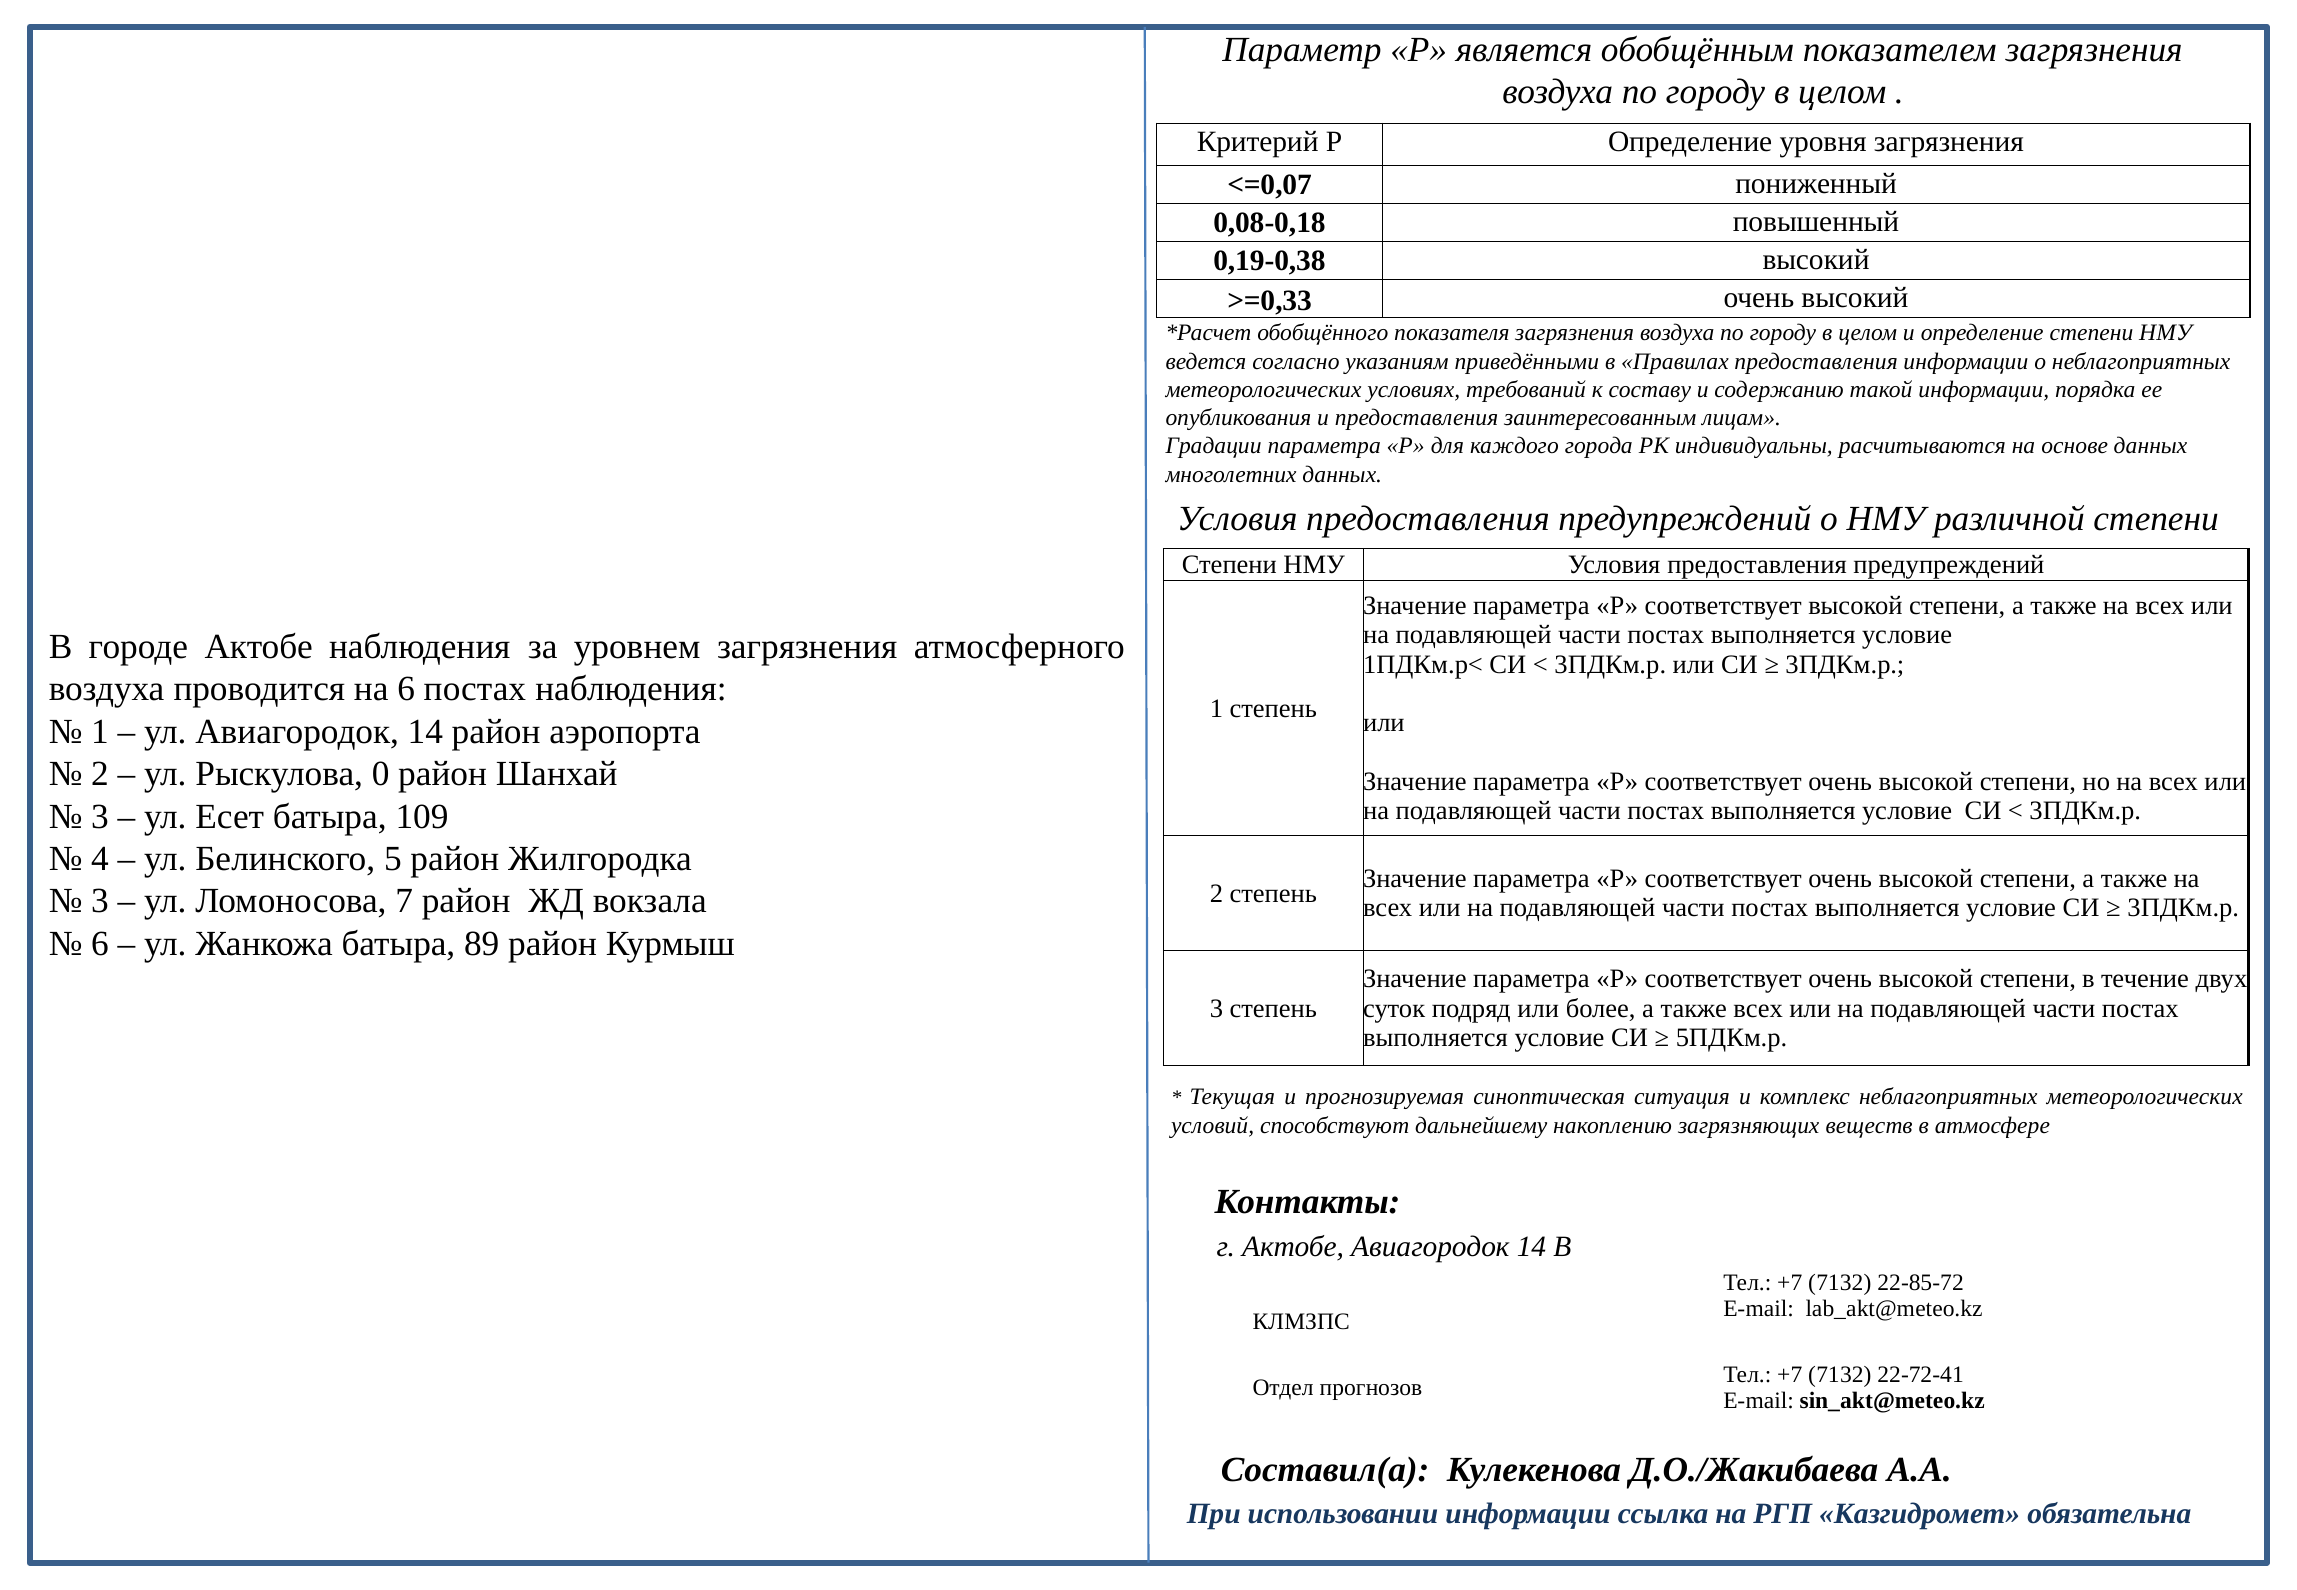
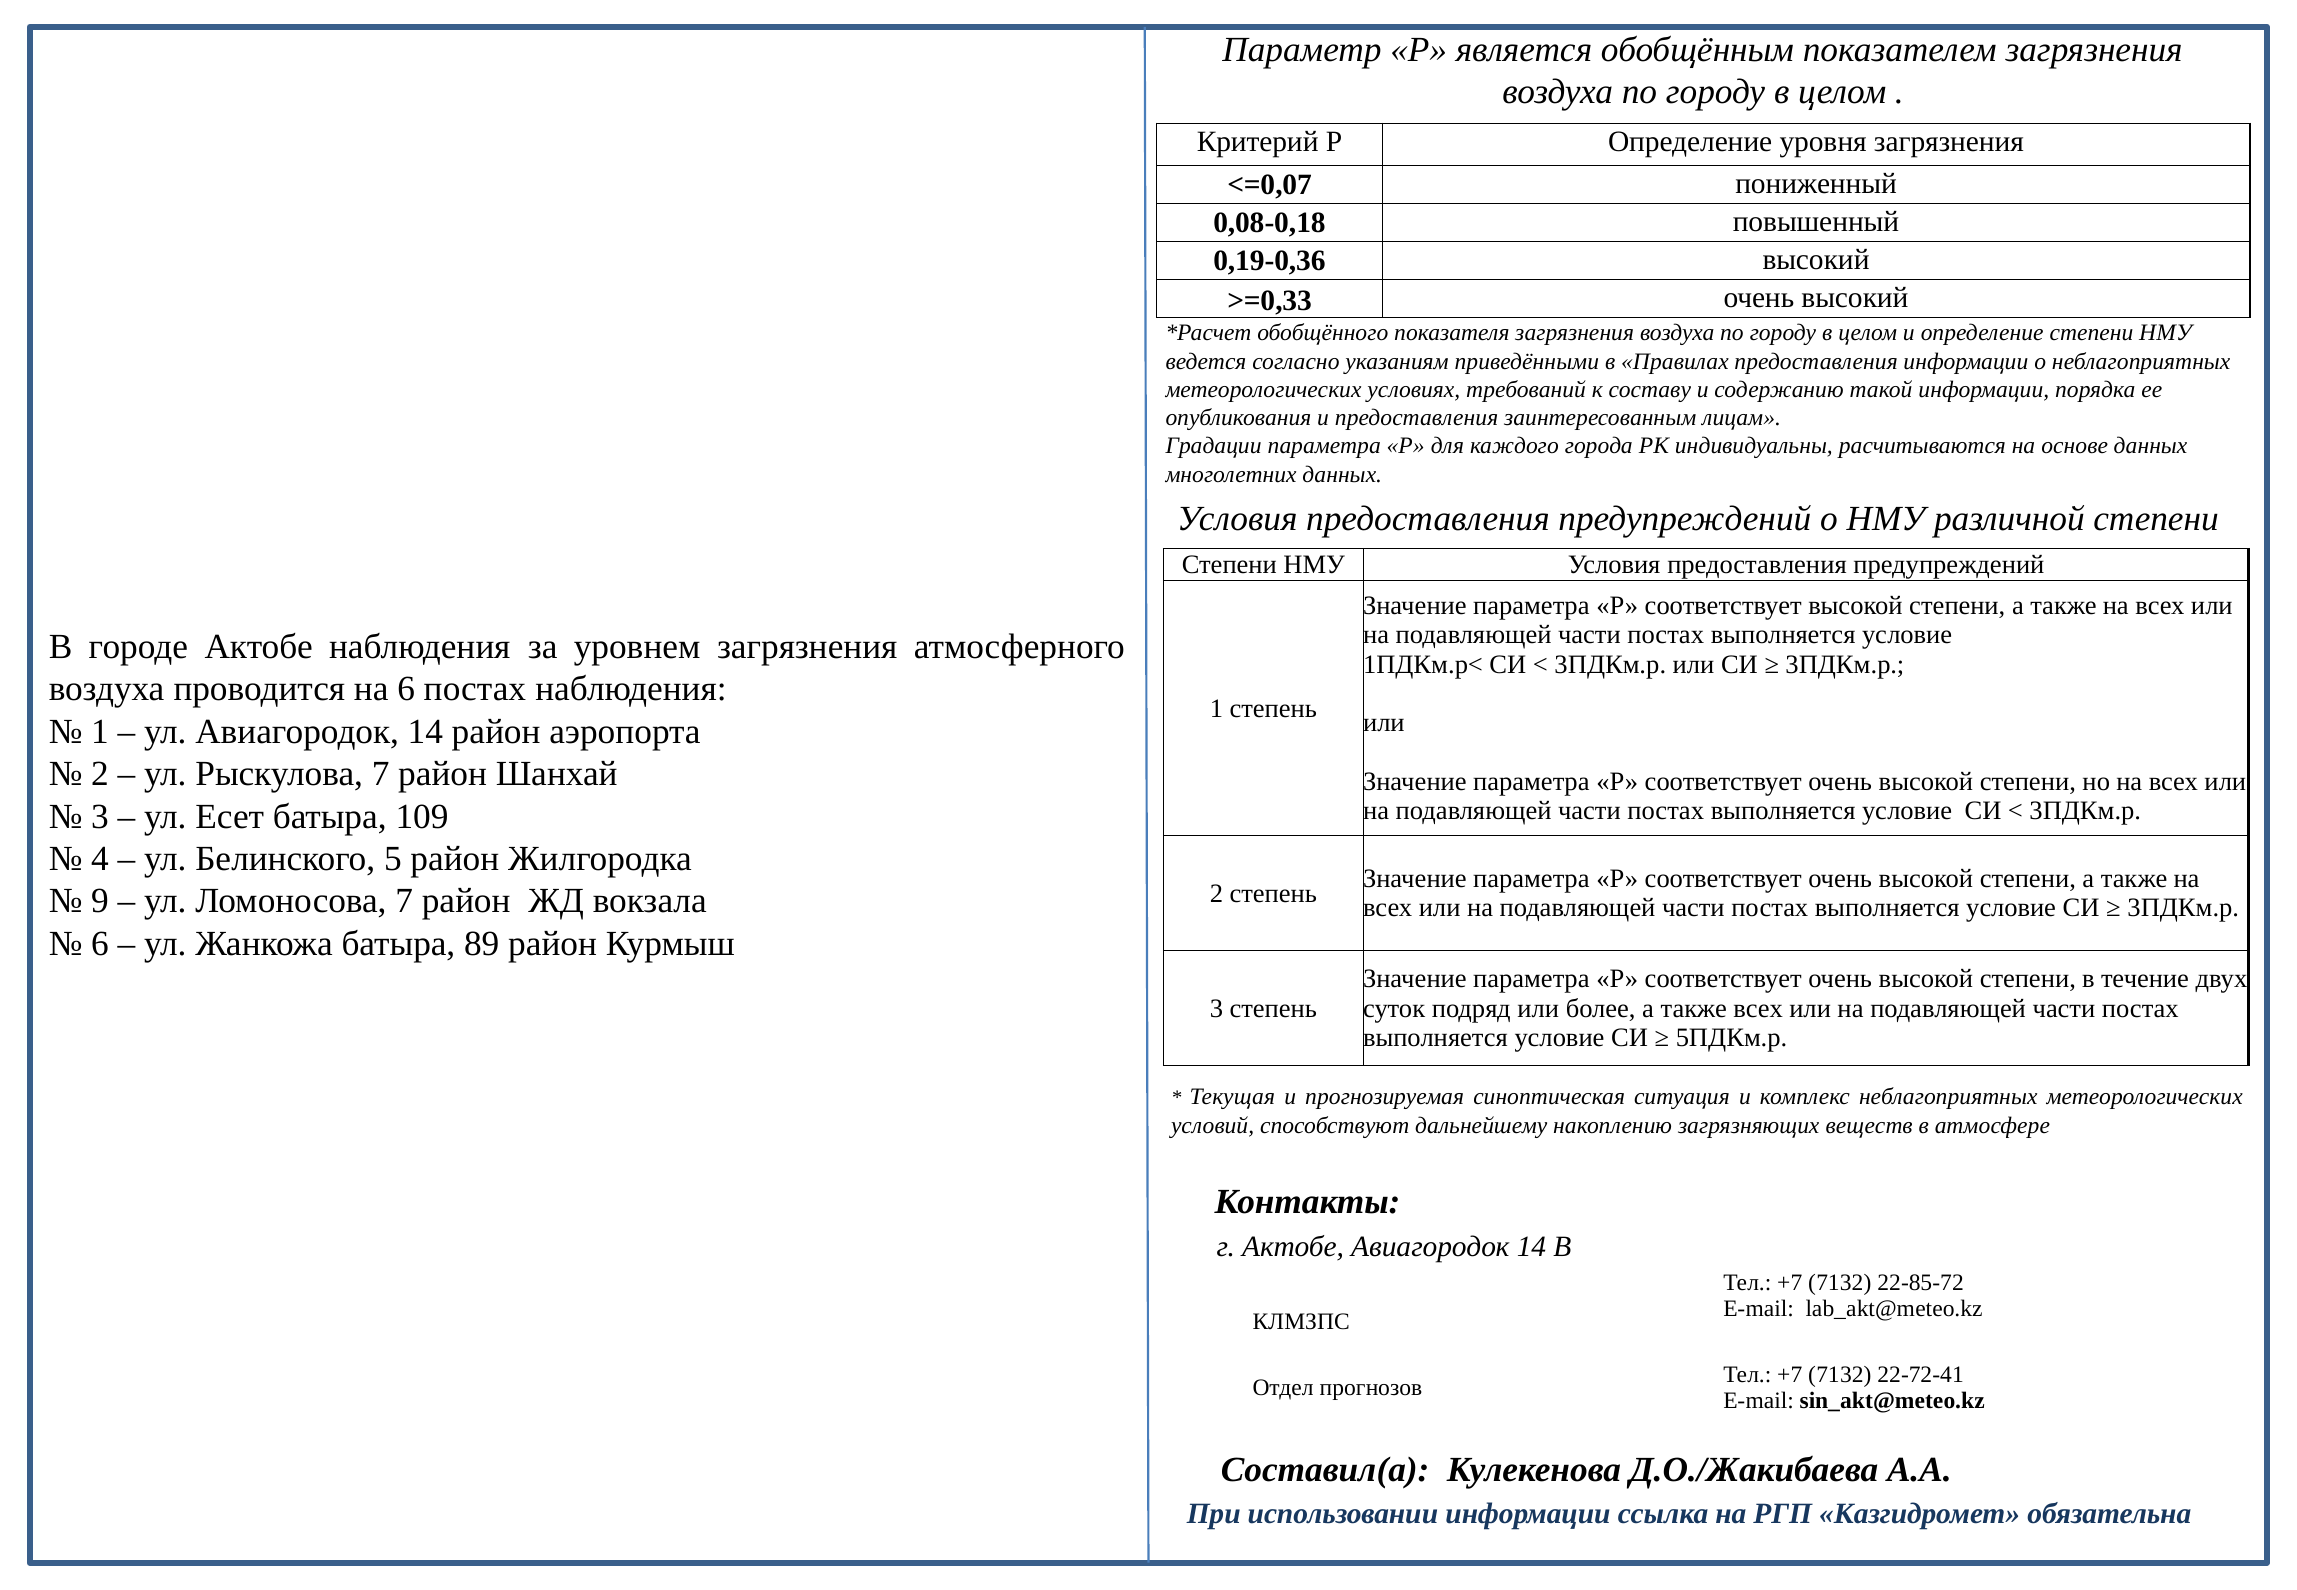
0,19-0,38: 0,19-0,38 -> 0,19-0,36
Рыскулова 0: 0 -> 7
3 at (100, 901): 3 -> 9
